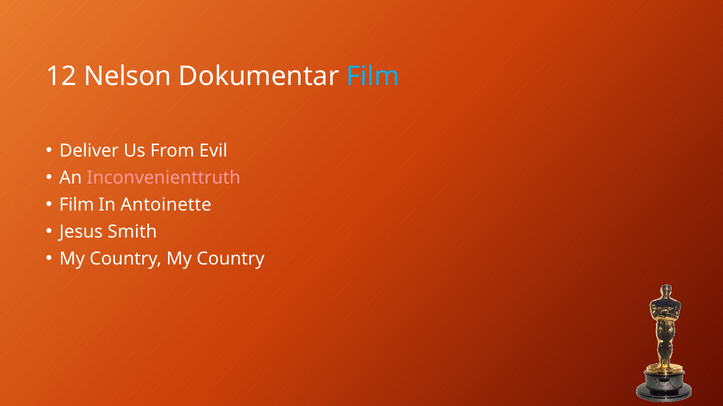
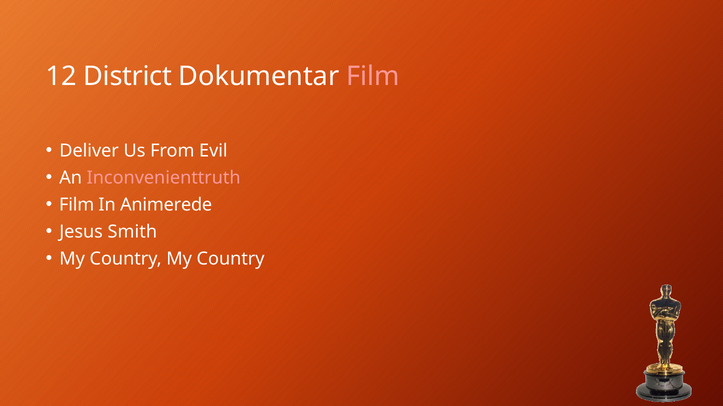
Nelson: Nelson -> District
Film at (373, 77) colour: light blue -> pink
Antoinette: Antoinette -> Animerede
